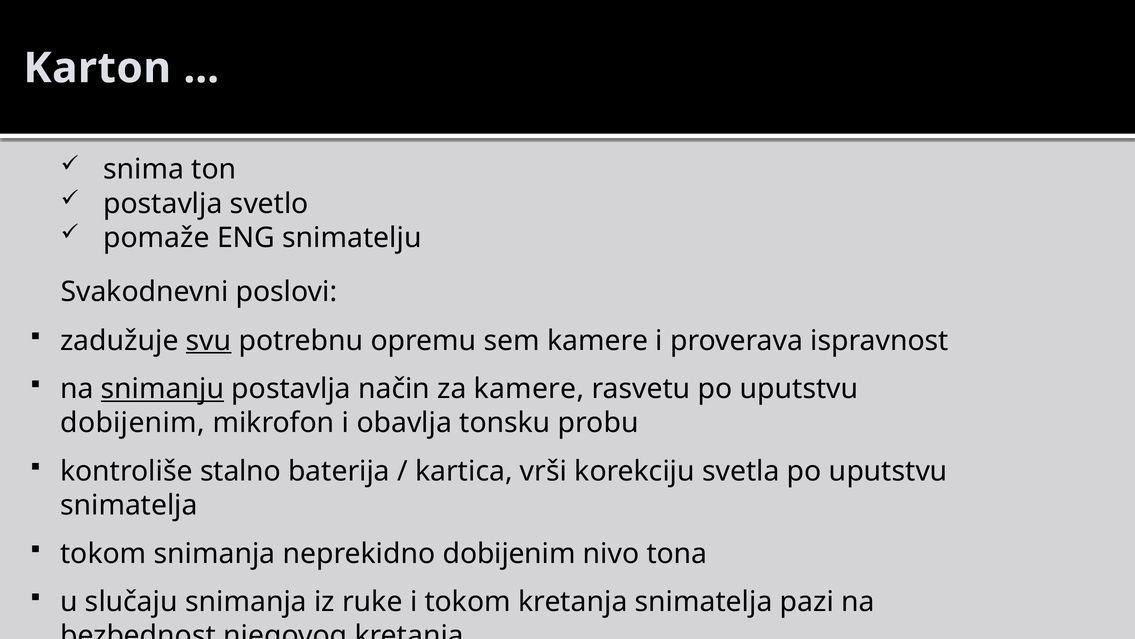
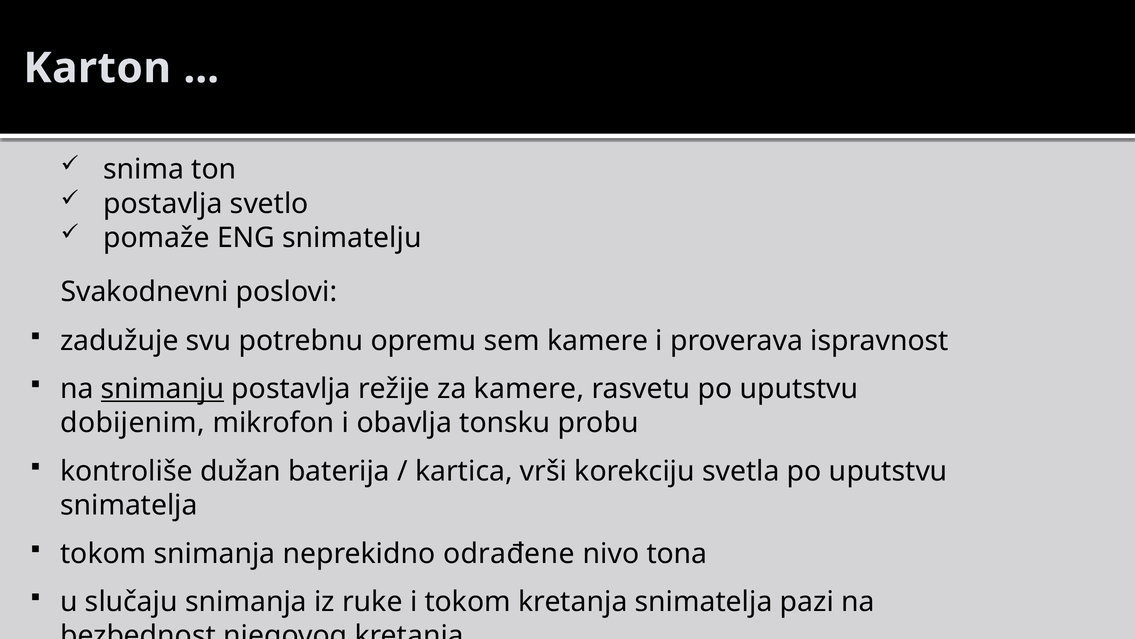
svu underline: present -> none
način: način -> režije
stalno: stalno -> dužan
neprekidno dobijenim: dobijenim -> odrađene
